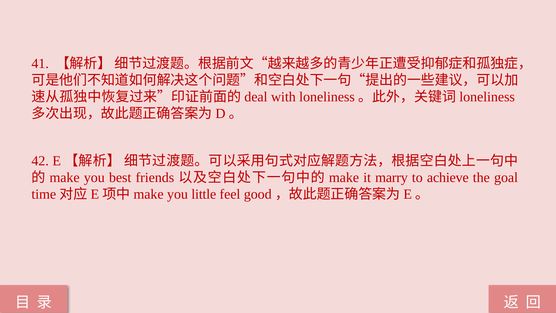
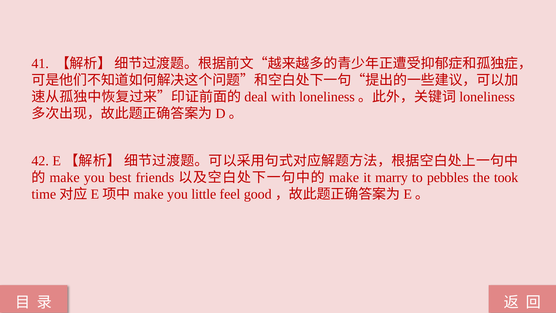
achieve: achieve -> pebbles
goal: goal -> took
